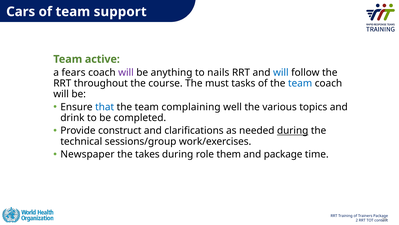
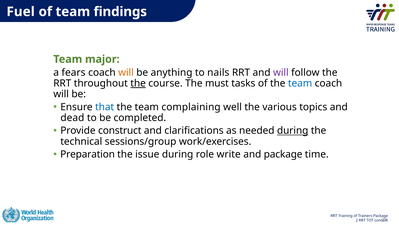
Cars: Cars -> Fuel
support: support -> findings
active: active -> major
will at (126, 72) colour: purple -> orange
will at (281, 72) colour: blue -> purple
the at (138, 83) underline: none -> present
drink: drink -> dead
Newspaper: Newspaper -> Preparation
takes: takes -> issue
them: them -> write
